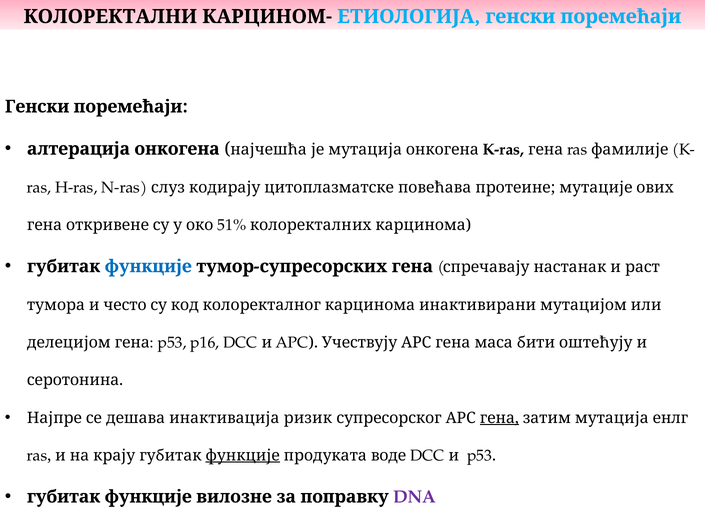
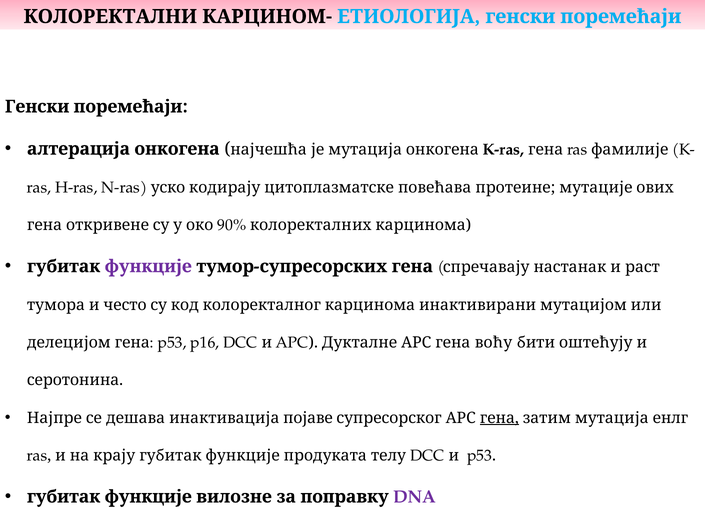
слуз: слуз -> уско
51%: 51% -> 90%
функције at (148, 266) colour: blue -> purple
Учествују: Учествују -> Дукталне
маса: маса -> воћу
ризик: ризик -> појаве
функције at (243, 455) underline: present -> none
воде: воде -> телу
